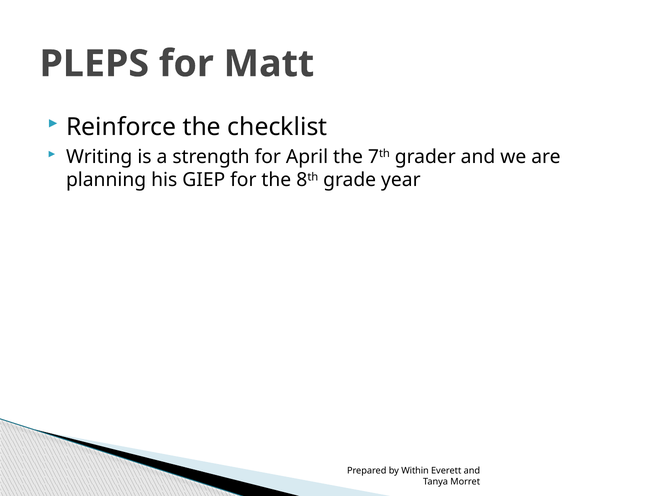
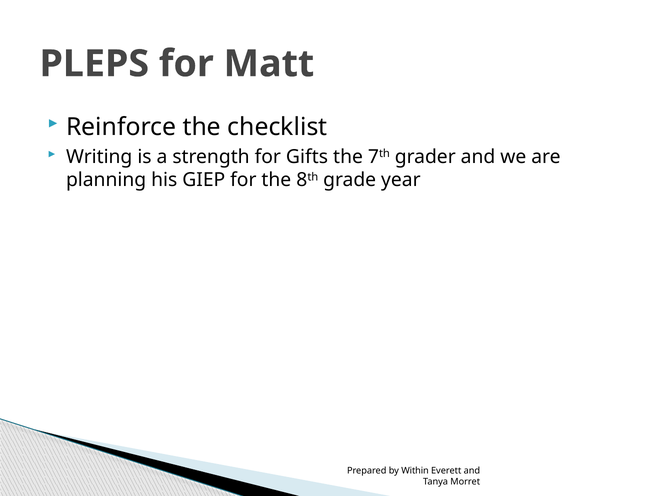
April: April -> Gifts
